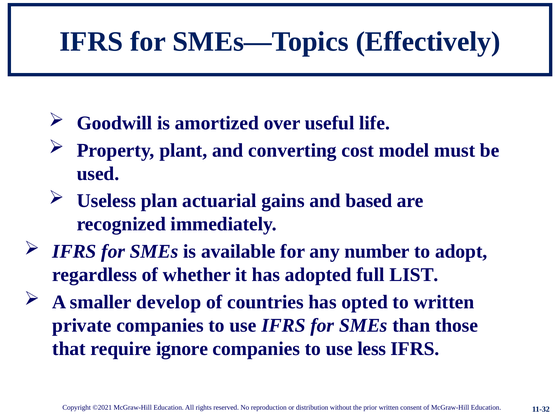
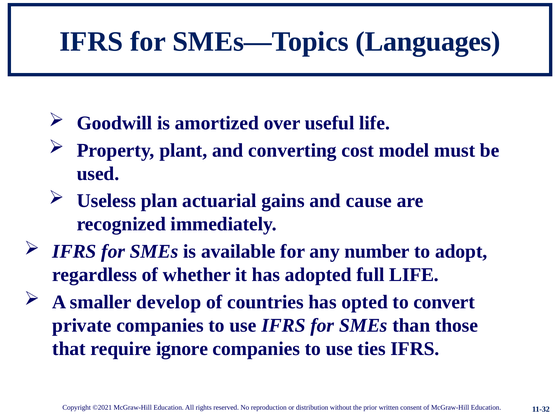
Effectively: Effectively -> Languages
based: based -> cause
full LIST: LIST -> LIFE
to written: written -> convert
less: less -> ties
